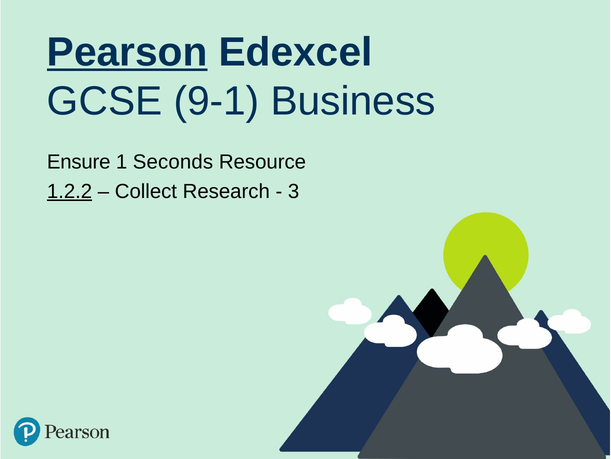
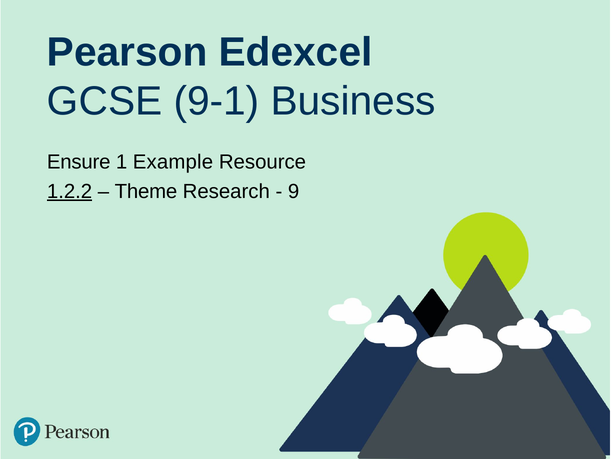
Pearson underline: present -> none
Seconds: Seconds -> Example
Collect: Collect -> Theme
3: 3 -> 9
